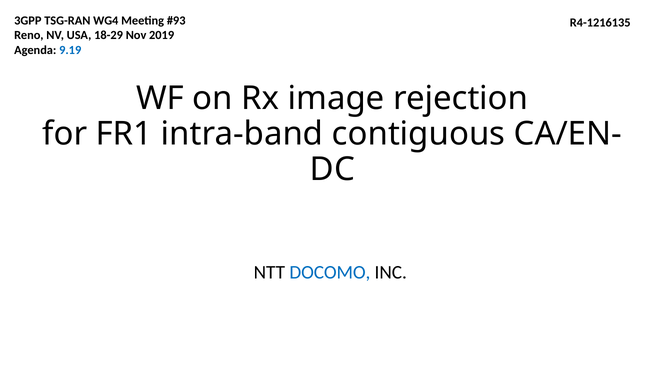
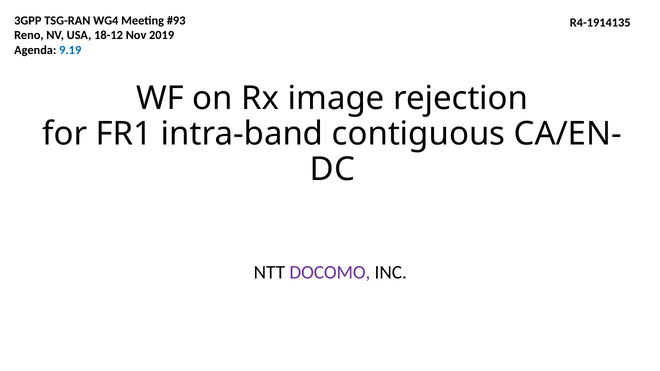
R4-1216135: R4-1216135 -> R4-1914135
18-29: 18-29 -> 18-12
DOCOMO colour: blue -> purple
